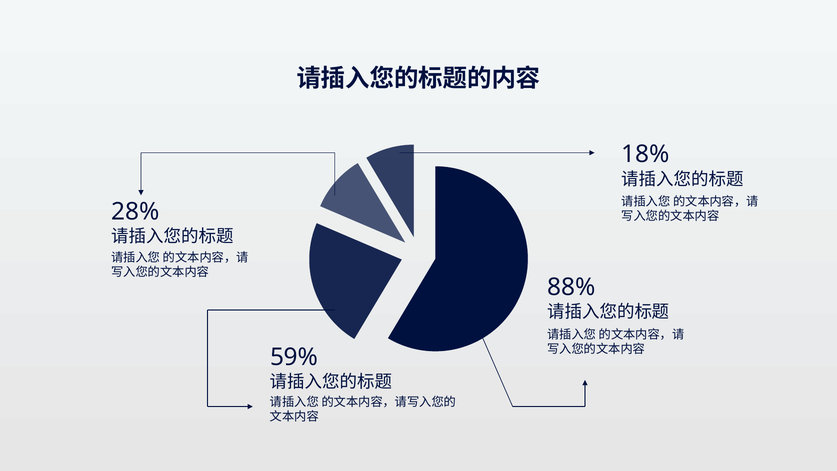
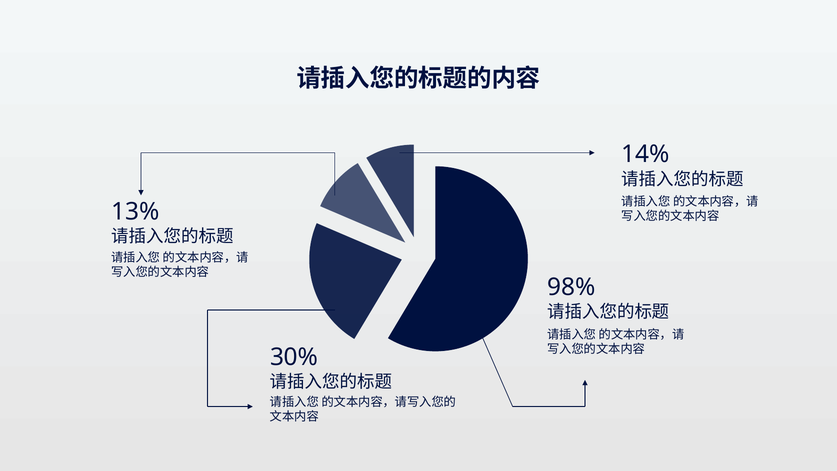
18%: 18% -> 14%
28%: 28% -> 13%
88%: 88% -> 98%
59%: 59% -> 30%
